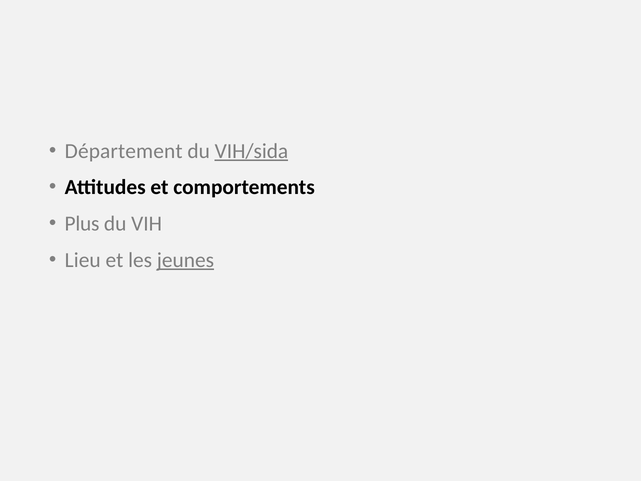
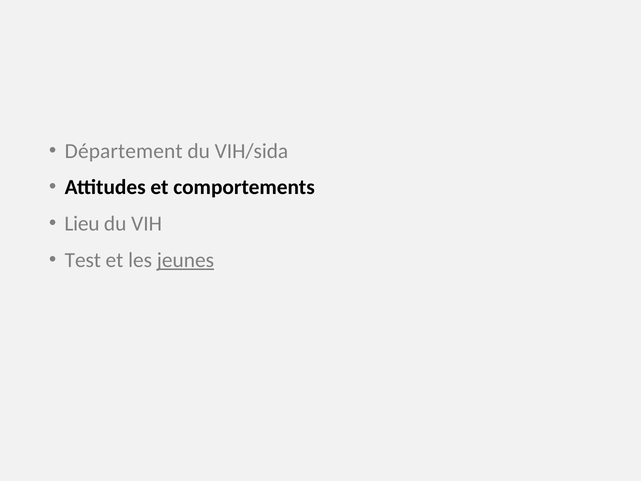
VIH/sida underline: present -> none
Plus: Plus -> Lieu
Lieu: Lieu -> Test
